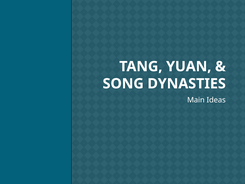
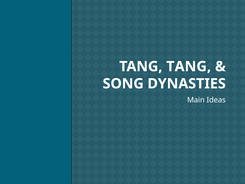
TANG YUAN: YUAN -> TANG
